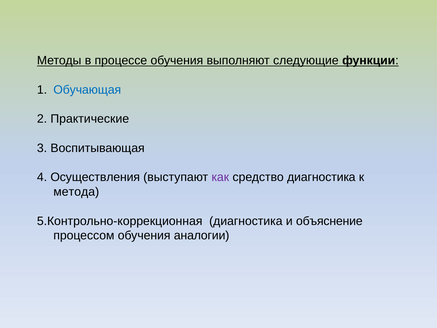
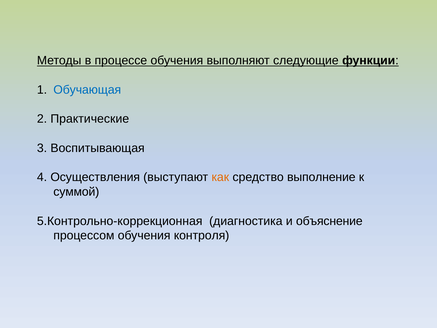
как colour: purple -> orange
средство диагностика: диагностика -> выполнение
метода: метода -> суммой
аналогии: аналогии -> контроля
